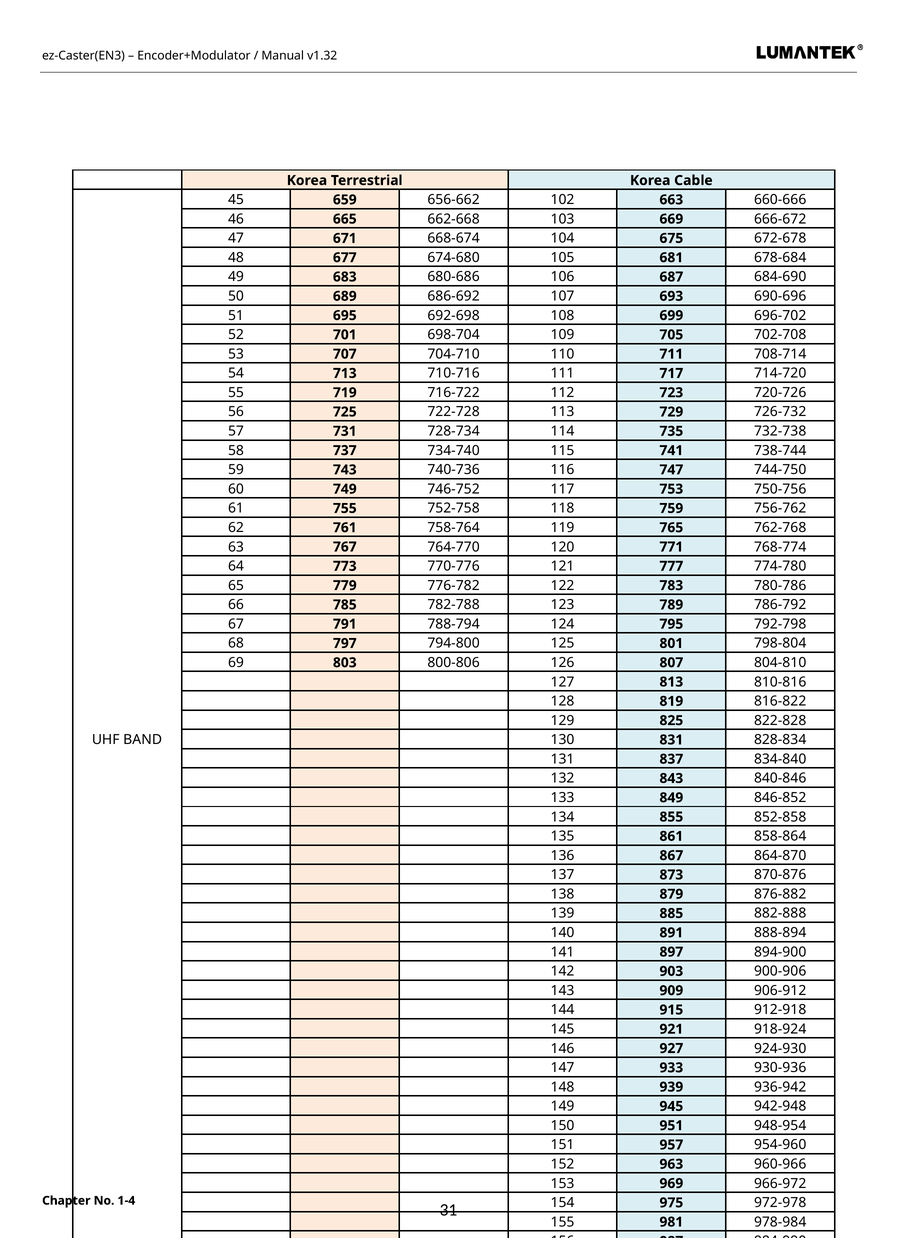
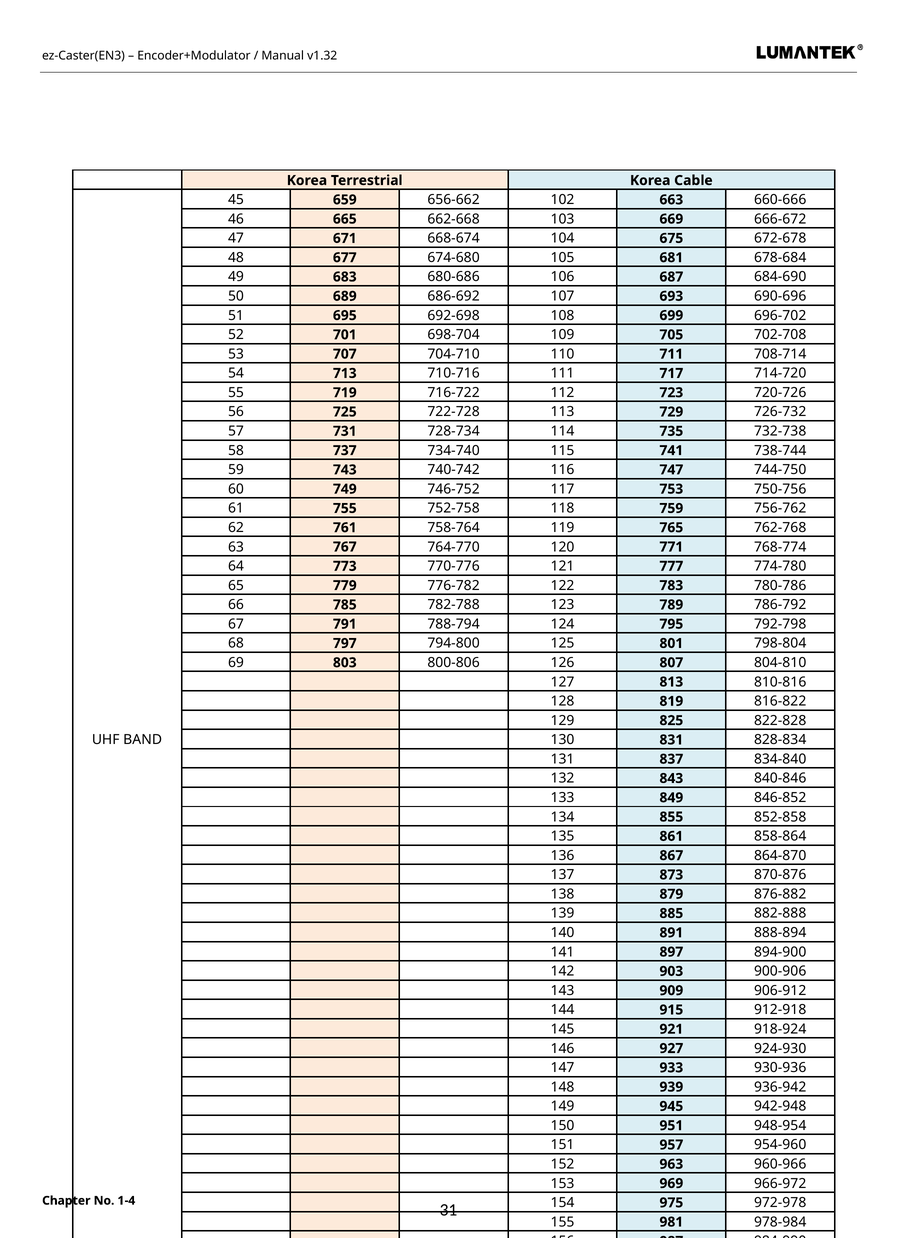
740-736: 740-736 -> 740-742
